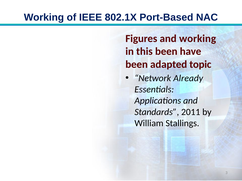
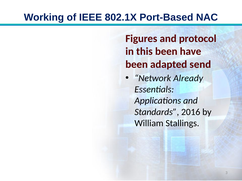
and working: working -> protocol
topic: topic -> send
2011: 2011 -> 2016
